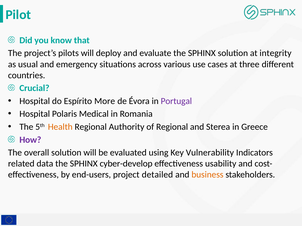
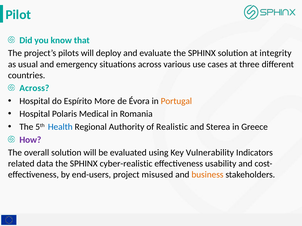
Crucial at (34, 88): Crucial -> Across
Portugal colour: purple -> orange
Health colour: orange -> blue
of Regional: Regional -> Realistic
cyber-develop: cyber-develop -> cyber-realistic
detailed: detailed -> misused
